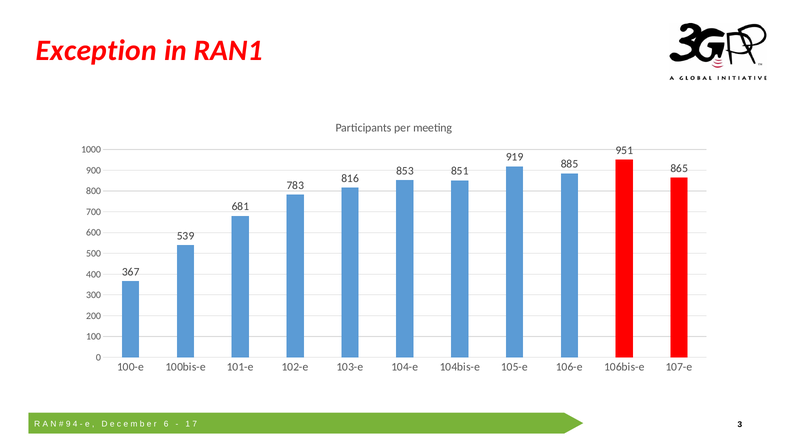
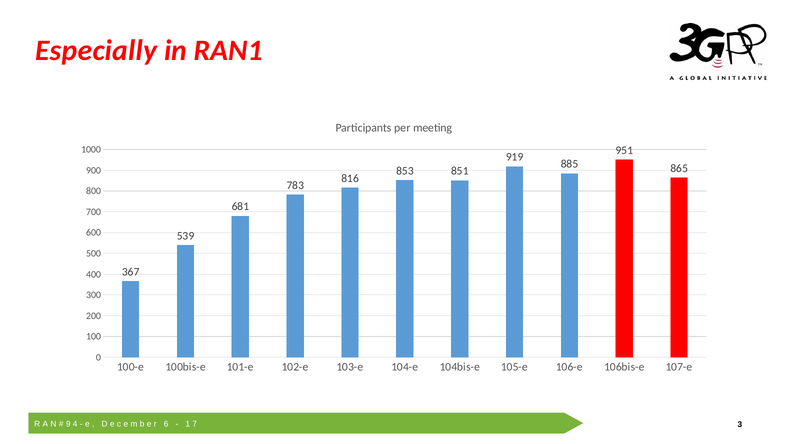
Exception: Exception -> Especially
